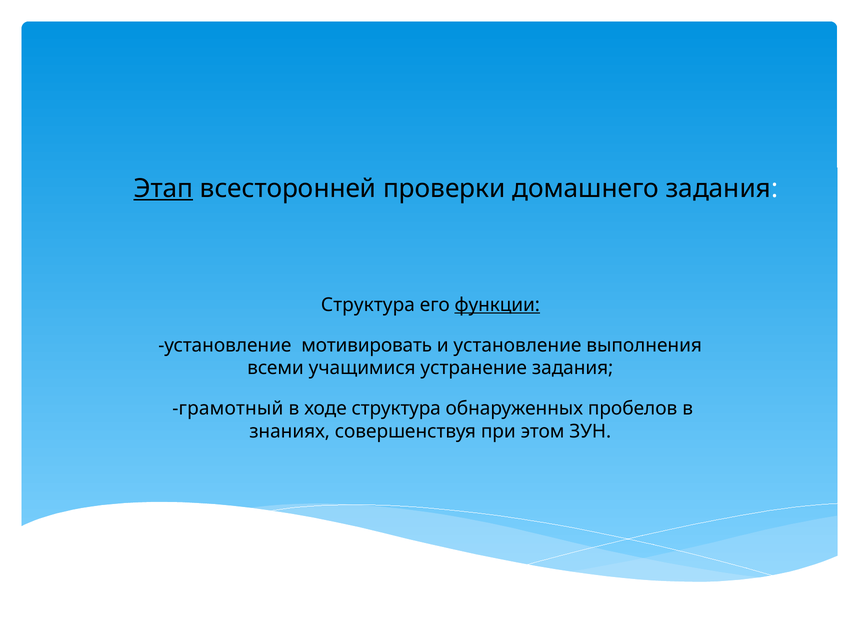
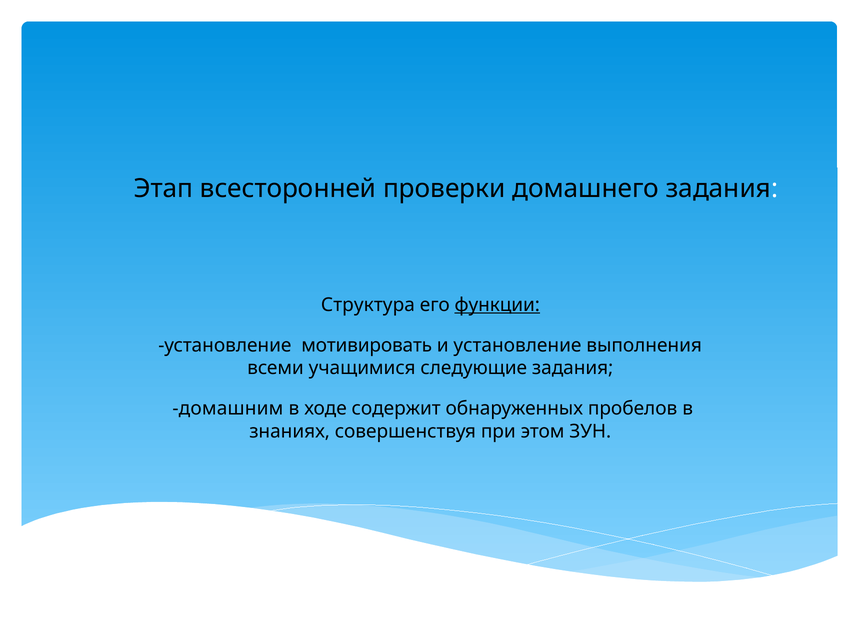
Этап underline: present -> none
устранение: устранение -> следующие
грамотный: грамотный -> домашним
ходе структура: структура -> содержит
